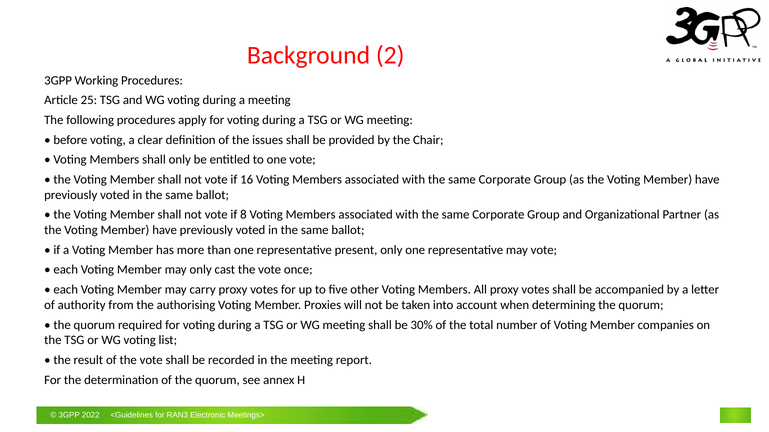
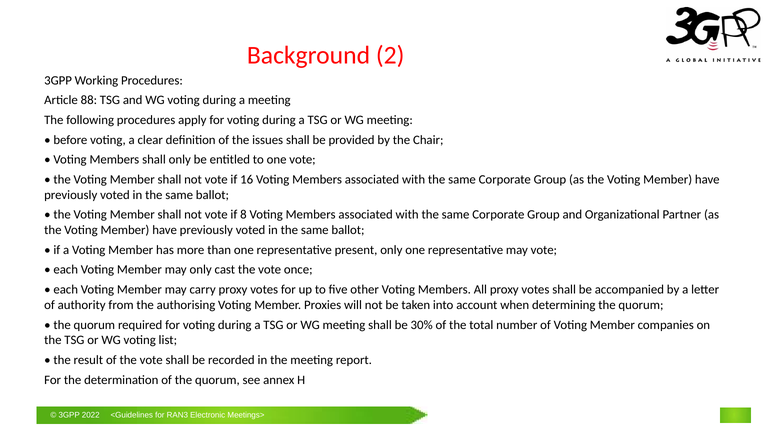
25: 25 -> 88
